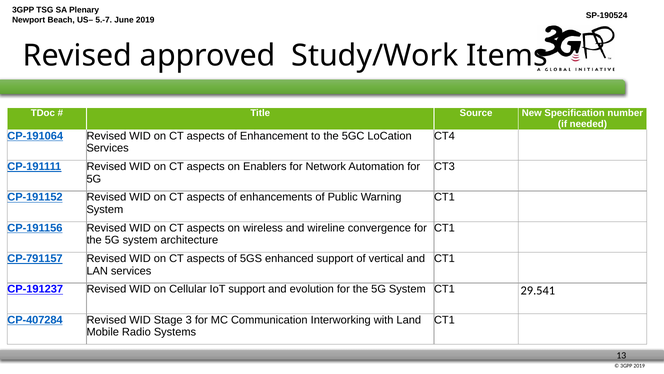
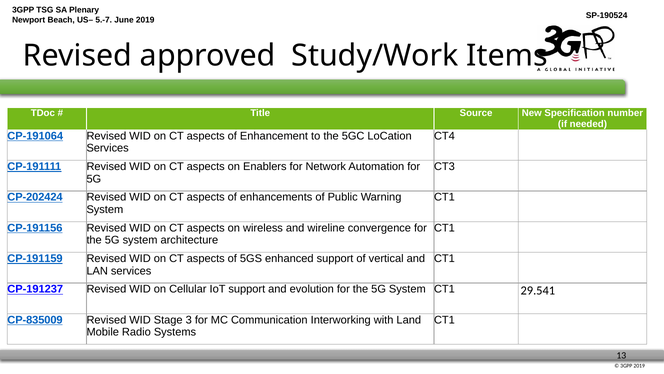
CP-191152: CP-191152 -> CP-202424
CP-791157: CP-791157 -> CP-191159
CP-407284: CP-407284 -> CP-835009
